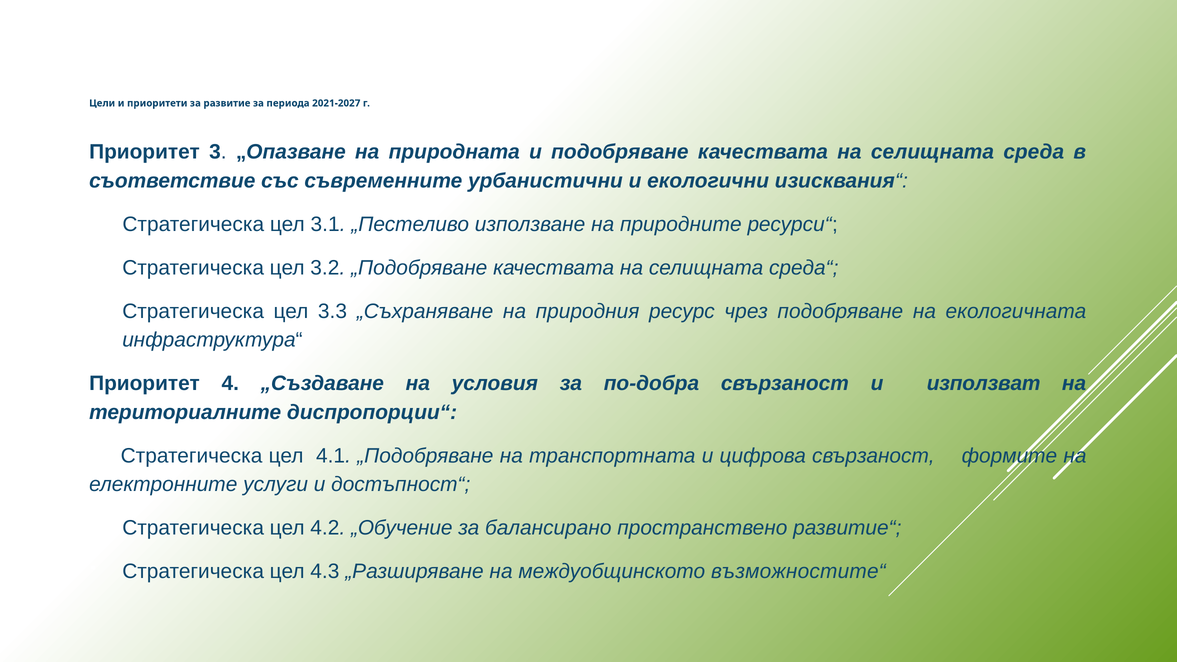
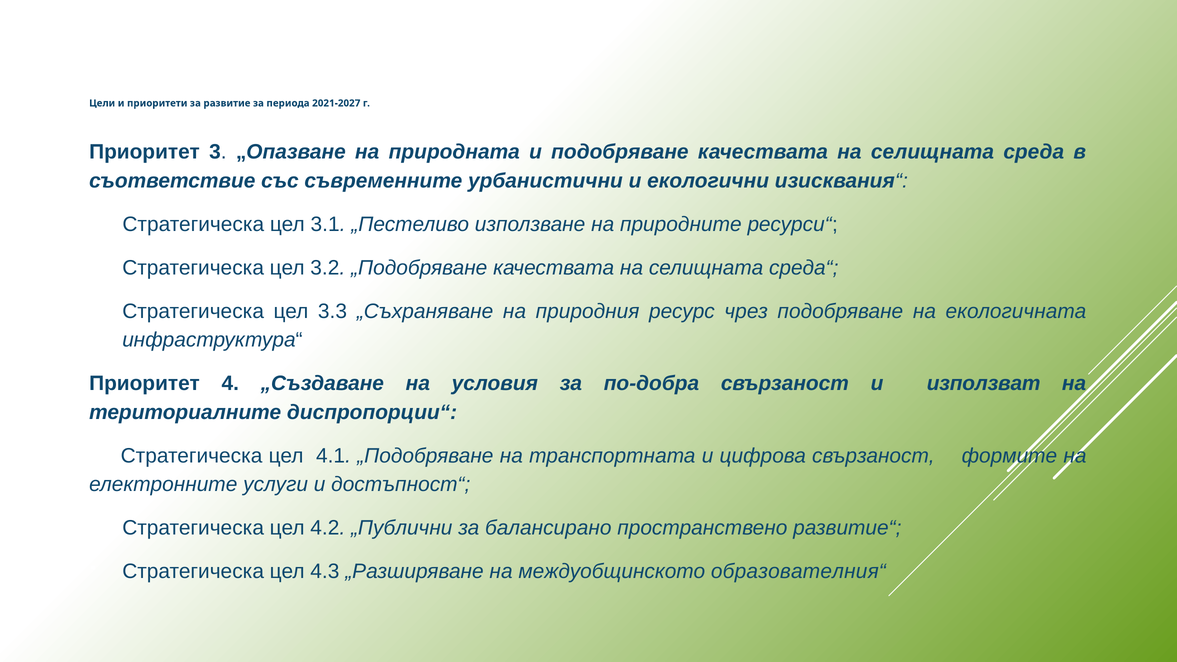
„Обучение: „Обучение -> „Публични
възможностите“: възможностите“ -> образователния“
